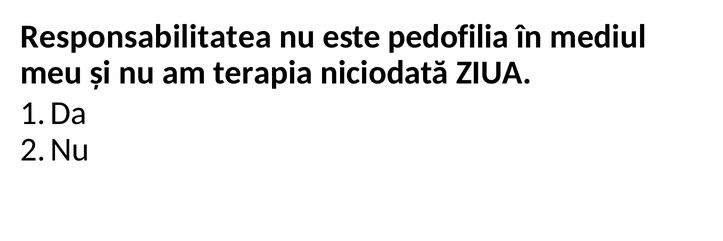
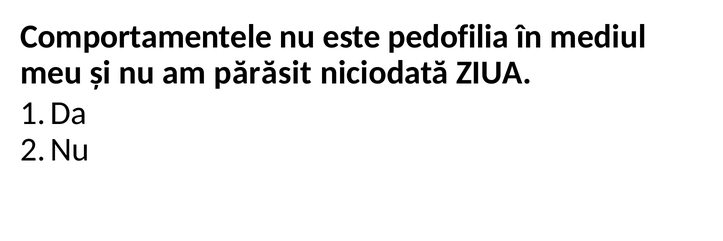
Responsabilitatea: Responsabilitatea -> Comportamentele
terapia: terapia -> părăsit
